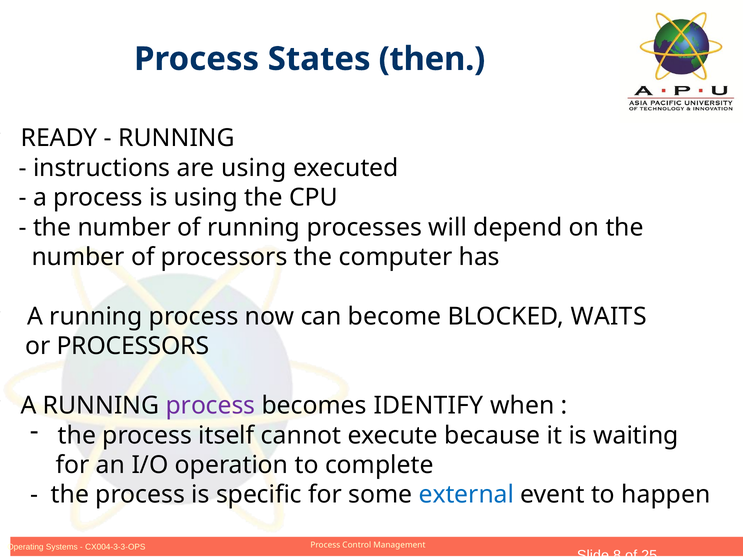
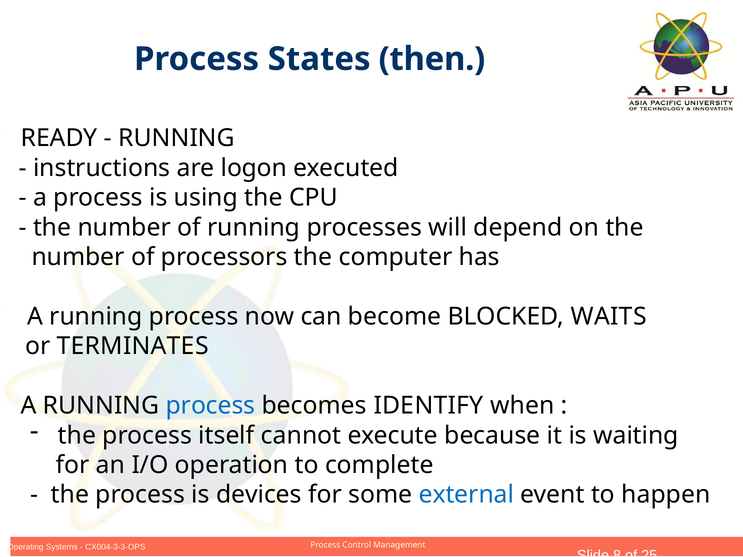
are using: using -> logon
or PROCESSORS: PROCESSORS -> TERMINATES
process at (211, 406) colour: purple -> blue
specific: specific -> devices
